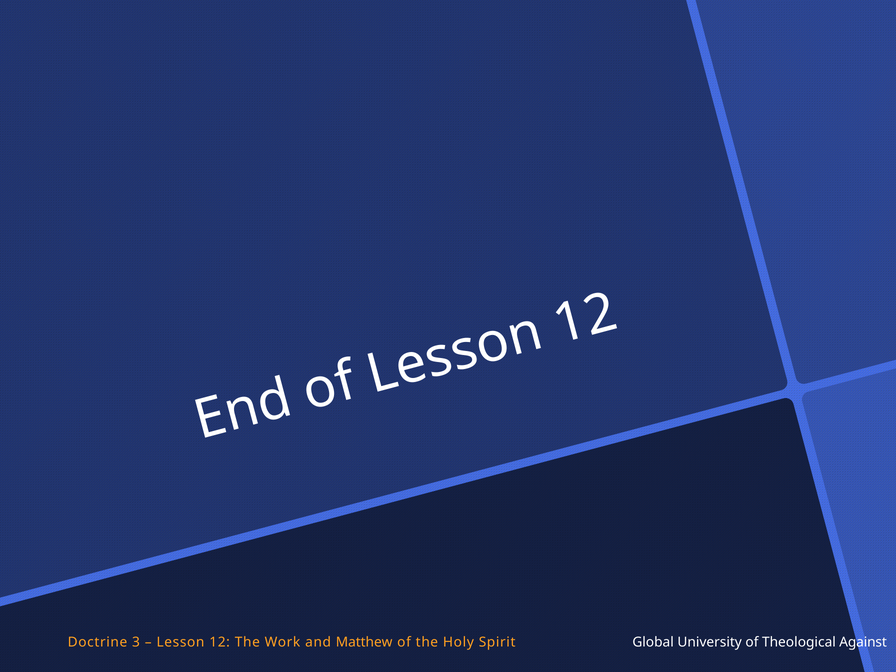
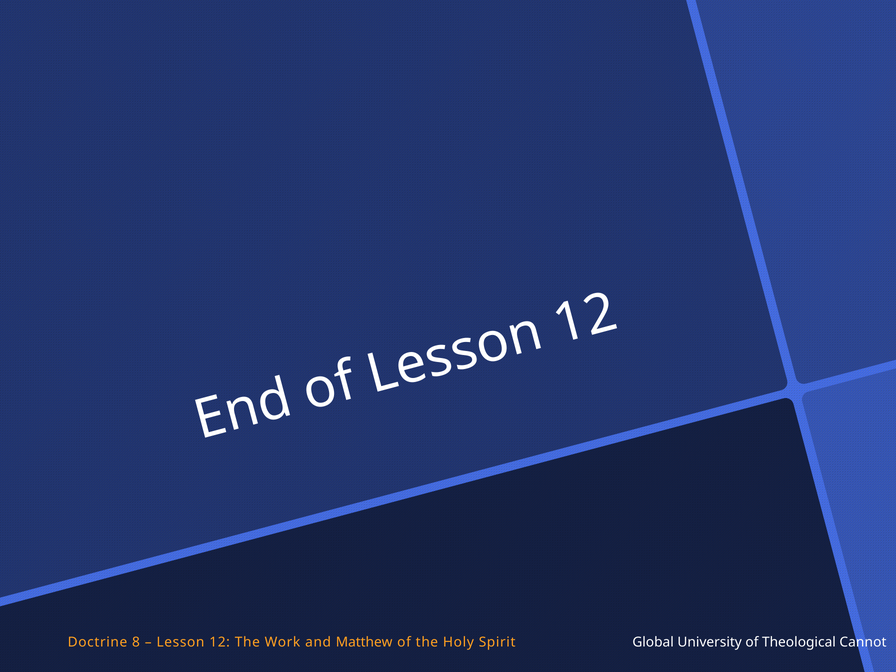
3: 3 -> 8
Against: Against -> Cannot
